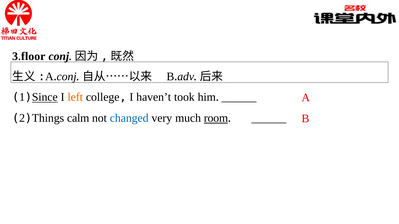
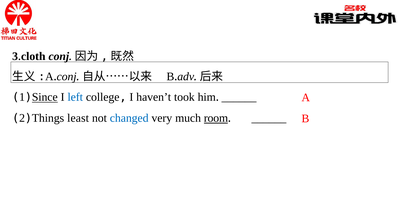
floor: floor -> cloth
left colour: orange -> blue
calm: calm -> least
